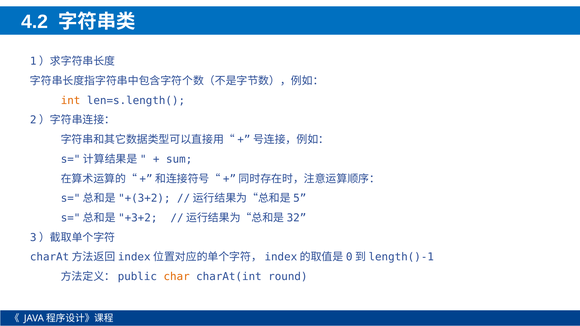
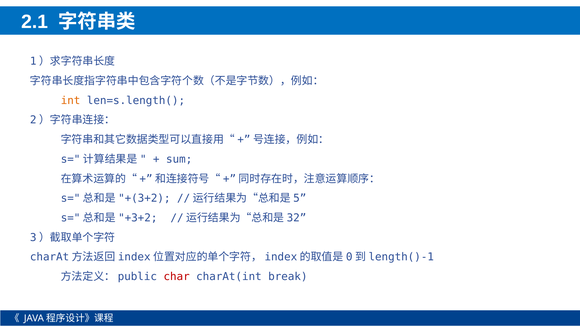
4.2: 4.2 -> 2.1
char colour: orange -> red
round: round -> break
